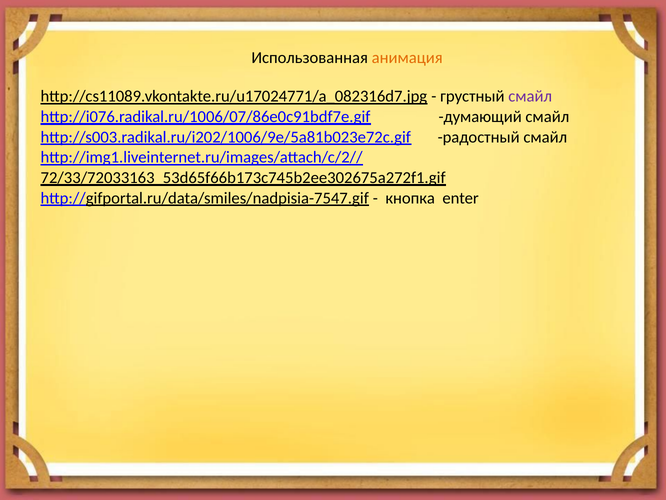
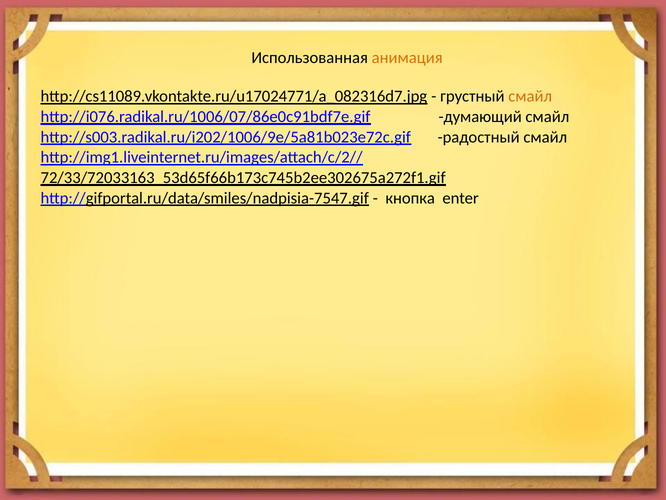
смайл at (530, 96) colour: purple -> orange
